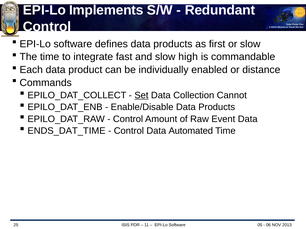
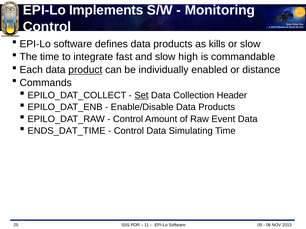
Redundant: Redundant -> Monitoring
first: first -> kills
product underline: none -> present
Cannot: Cannot -> Header
Automated: Automated -> Simulating
